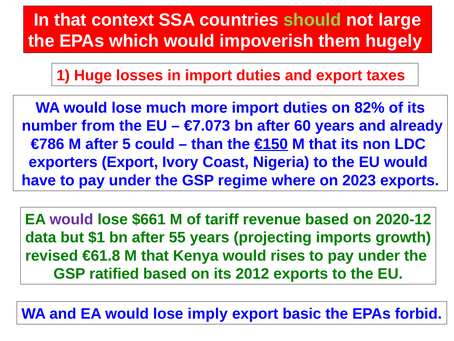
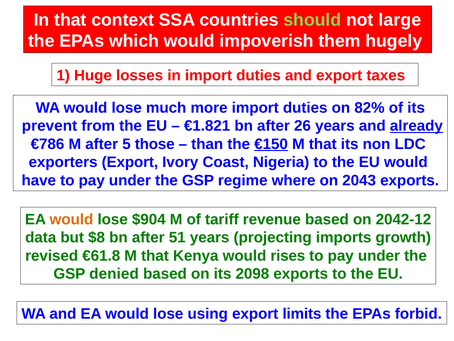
number: number -> prevent
€7.073: €7.073 -> €1.821
60: 60 -> 26
already underline: none -> present
could: could -> those
2023: 2023 -> 2043
would at (71, 219) colour: purple -> orange
$661: $661 -> $904
2020-12: 2020-12 -> 2042-12
$1: $1 -> $8
55: 55 -> 51
ratified: ratified -> denied
2012: 2012 -> 2098
imply: imply -> using
basic: basic -> limits
